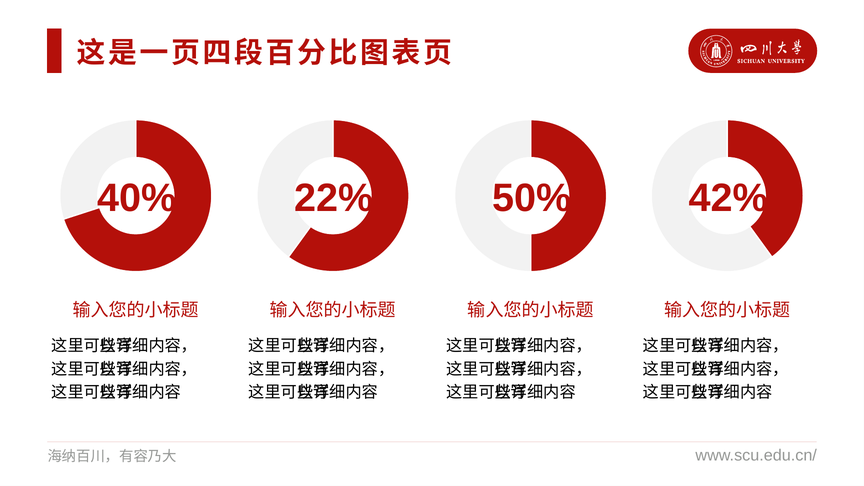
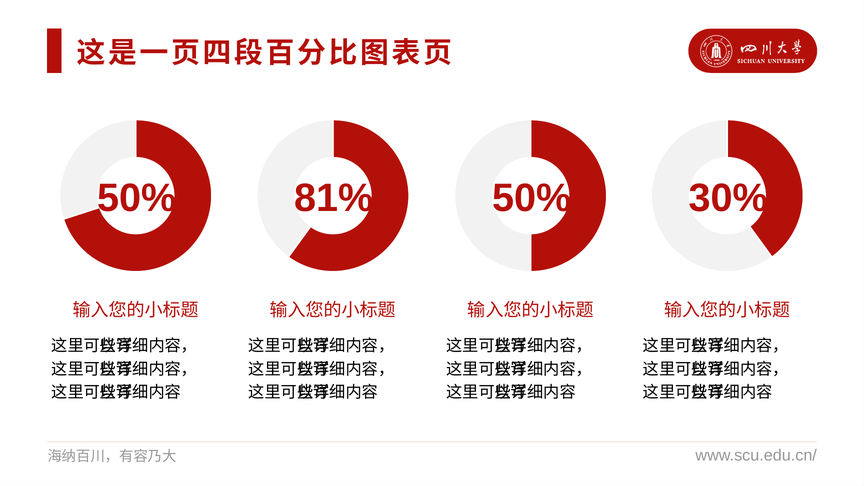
40% at (137, 198): 40% -> 50%
22%: 22% -> 81%
42%: 42% -> 30%
